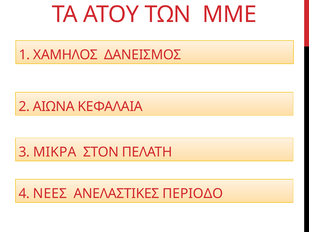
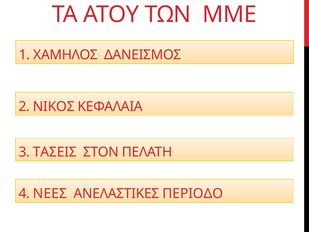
ΑΙΩΝΑ: ΑΙΩΝΑ -> ΝΙΚΟΣ
ΜΙΚΡΑ: ΜΙΚΡΑ -> ΤΑΣΕΙΣ
